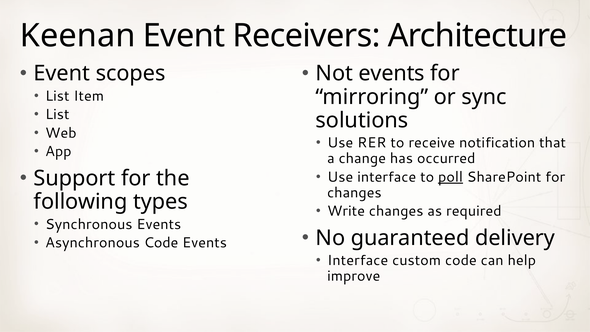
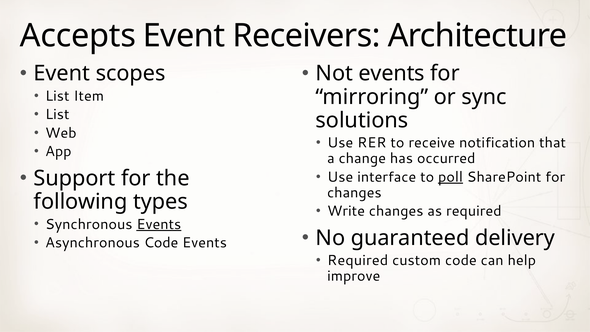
Keenan: Keenan -> Accepts
Events at (159, 224) underline: none -> present
Interface at (358, 260): Interface -> Required
